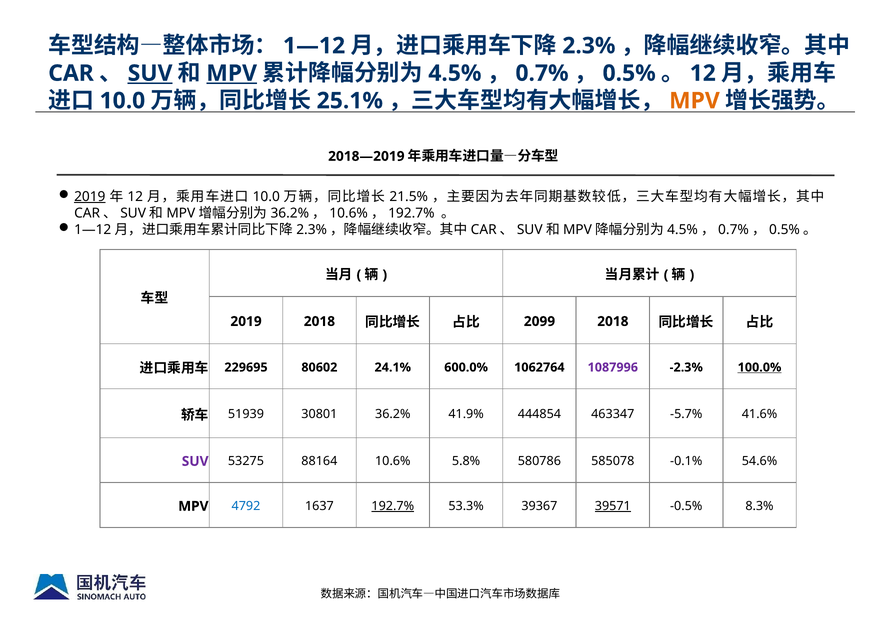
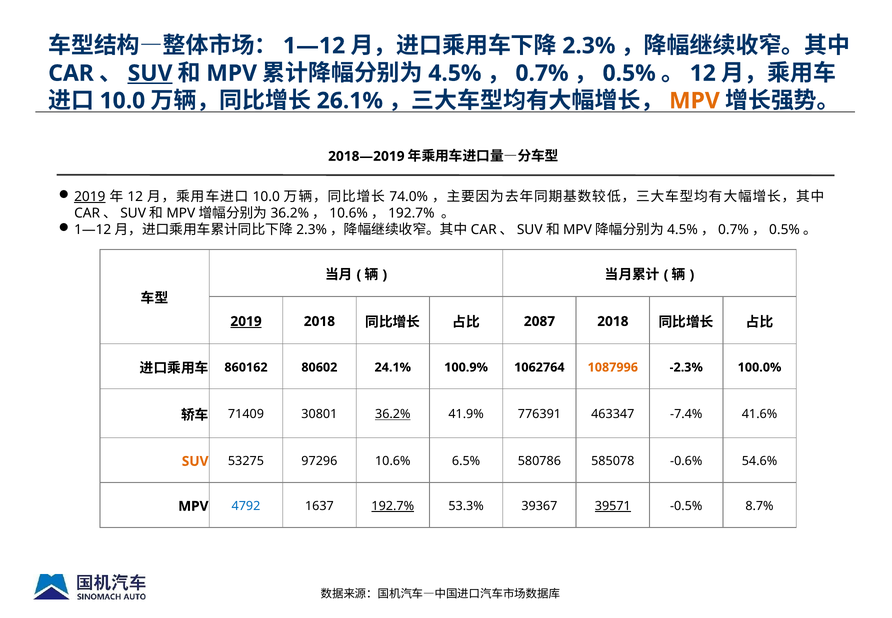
MPV at (232, 73) underline: present -> none
25.1%: 25.1% -> 26.1%
21.5%: 21.5% -> 74.0%
2019 at (246, 321) underline: none -> present
2099: 2099 -> 2087
229695: 229695 -> 860162
600.0%: 600.0% -> 100.9%
1087996 colour: purple -> orange
100.0% underline: present -> none
51939: 51939 -> 71409
36.2% underline: none -> present
444854: 444854 -> 776391
-5.7%: -5.7% -> -7.4%
SUV at (195, 461) colour: purple -> orange
88164: 88164 -> 97296
5.8%: 5.8% -> 6.5%
-0.1%: -0.1% -> -0.6%
8.3%: 8.3% -> 8.7%
